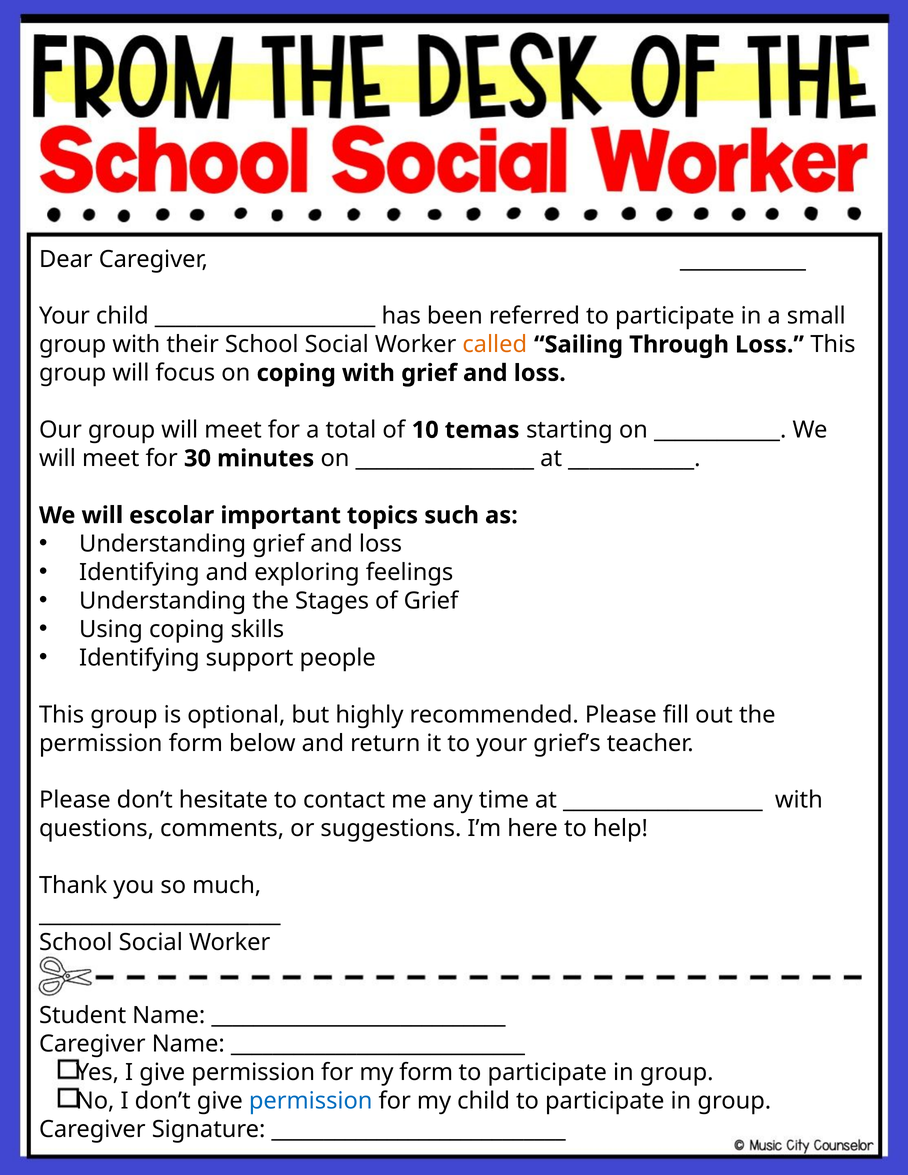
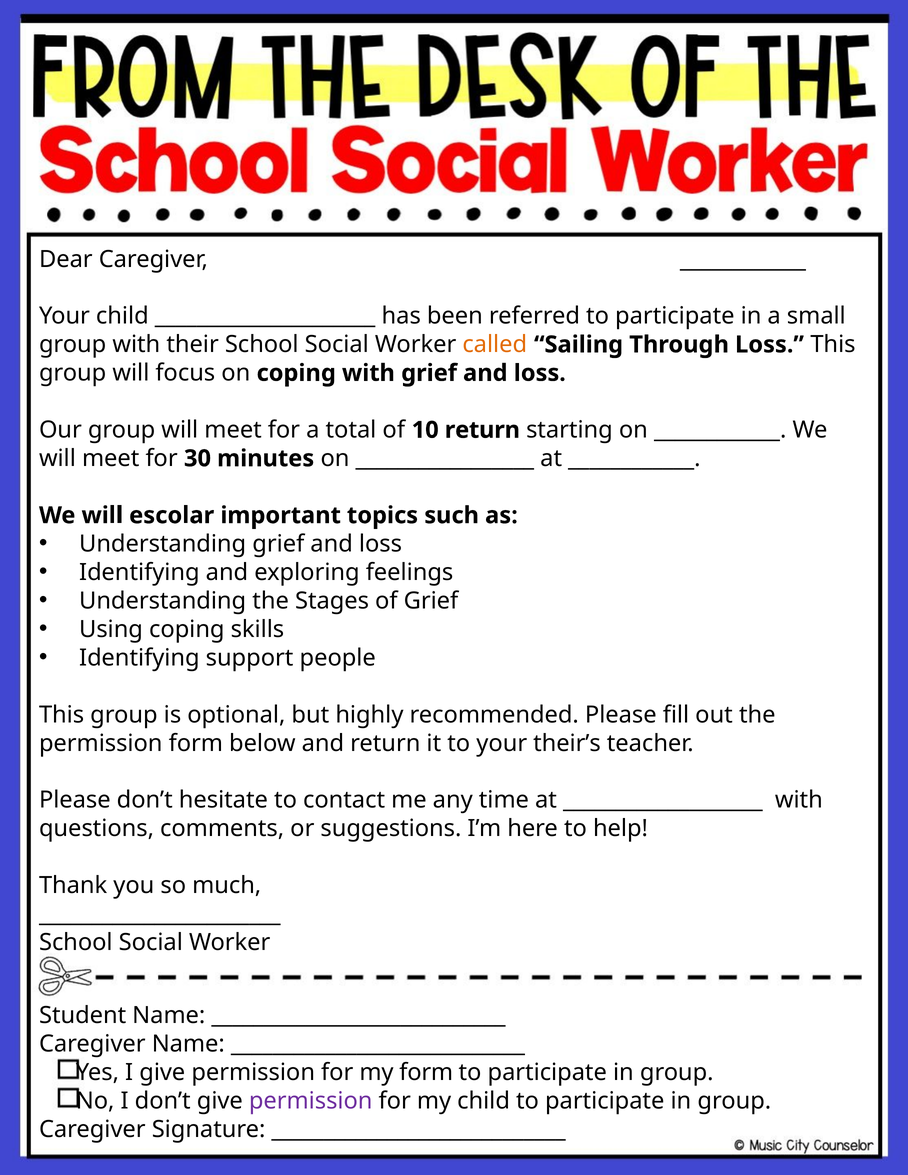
10 temas: temas -> return
grief’s: grief’s -> their’s
permission at (311, 1101) colour: blue -> purple
